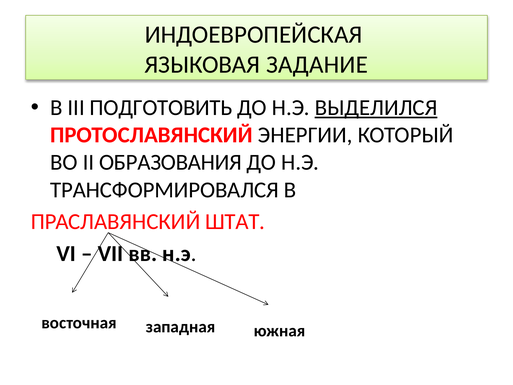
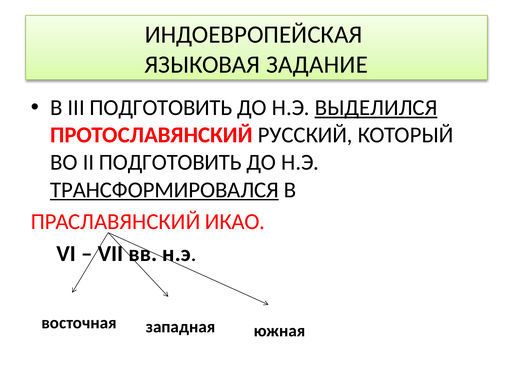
ЭНЕРГИИ: ЭНЕРГИИ -> РУССКИЙ
II ОБРАЗОВАНИЯ: ОБРАЗОВАНИЯ -> ПОДГОТОВИТЬ
ТРАНСФОРМИРОВАЛСЯ underline: none -> present
ШТАТ: ШТАТ -> ИКАО
